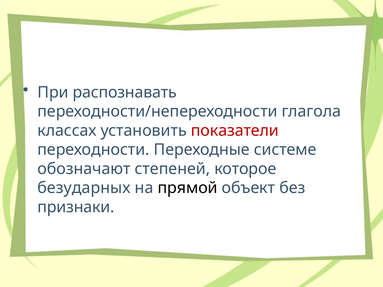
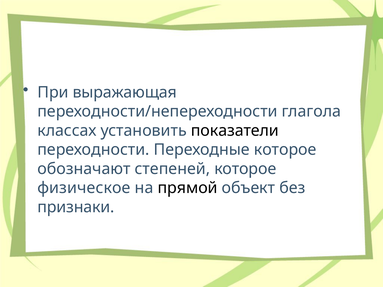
распознавать: распознавать -> выражающая
показатели colour: red -> black
Переходные системе: системе -> которое
безударных: безударных -> физическое
